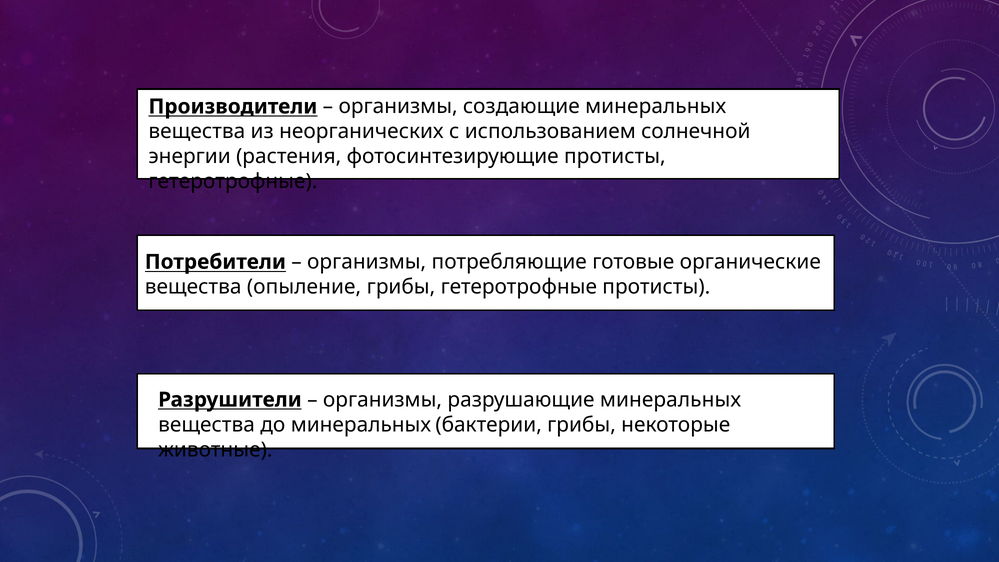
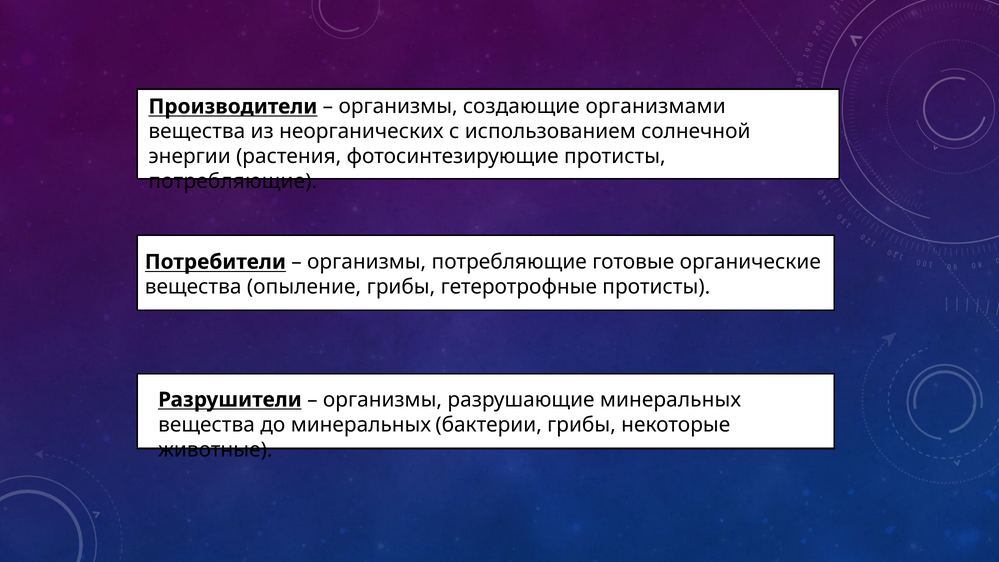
создающие минеральных: минеральных -> организмами
гетеротрофные at (233, 182): гетеротрофные -> потребляющие
